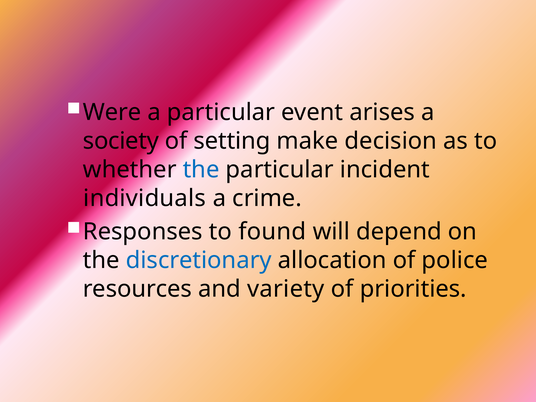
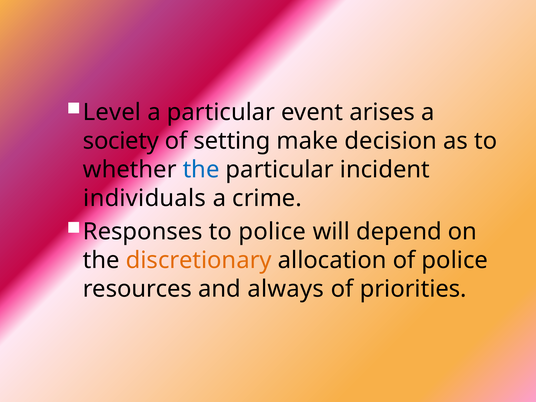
Were: Were -> Level
to found: found -> police
discretionary colour: blue -> orange
variety: variety -> always
